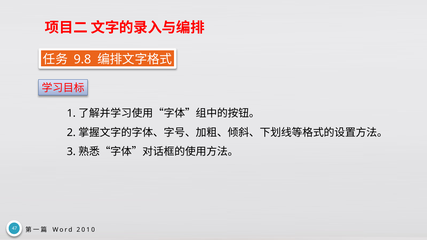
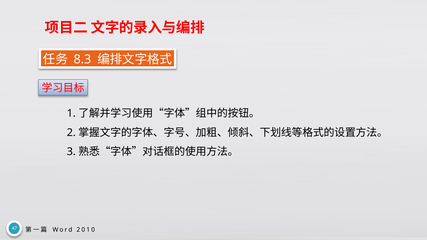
9.8: 9.8 -> 8.3
